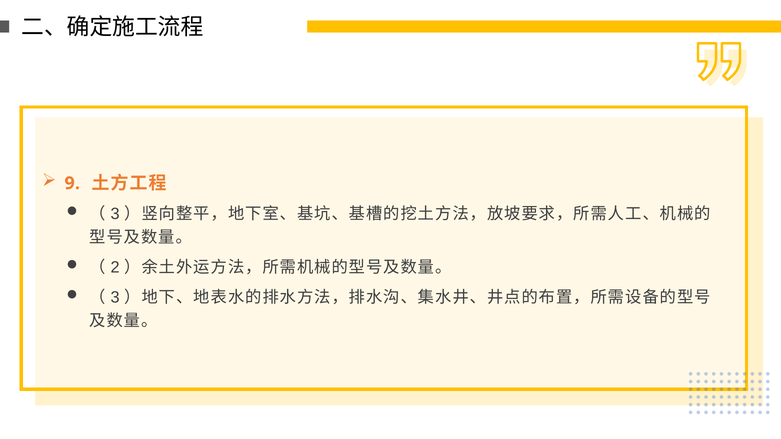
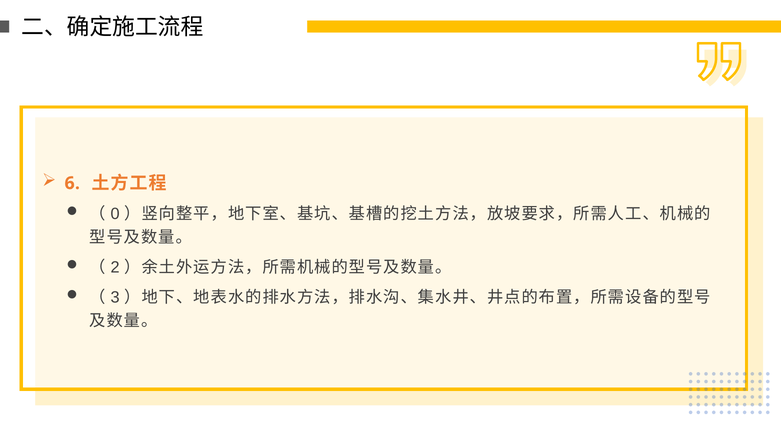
9: 9 -> 6
3 at (115, 214): 3 -> 0
